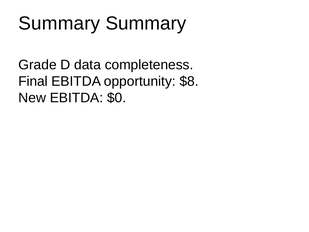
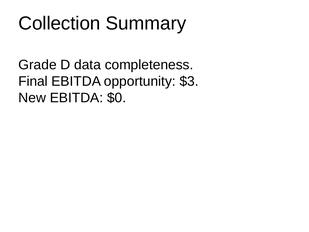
Summary at (59, 23): Summary -> Collection
$8: $8 -> $3
